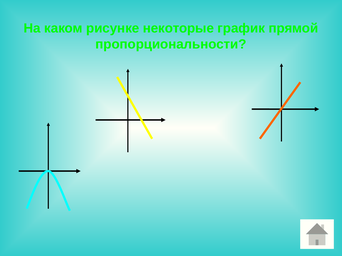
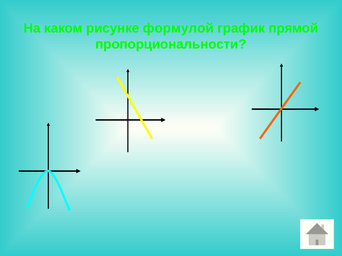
некоторые: некоторые -> формулой
